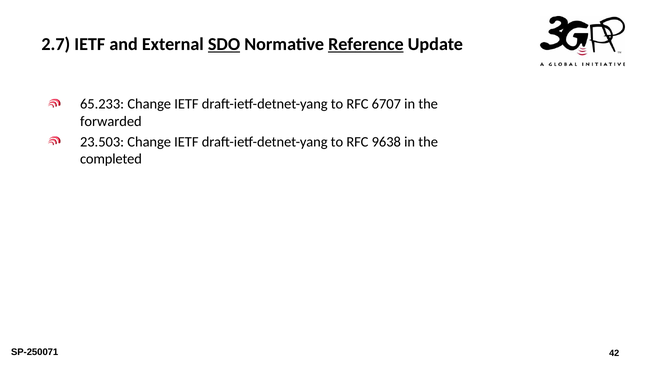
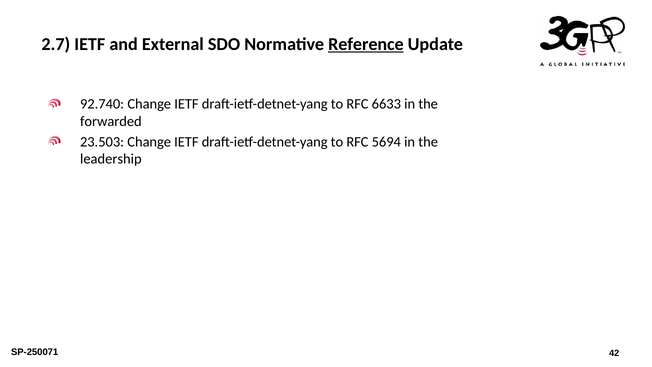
SDO underline: present -> none
65.233: 65.233 -> 92.740
6707: 6707 -> 6633
9638: 9638 -> 5694
completed: completed -> leadership
